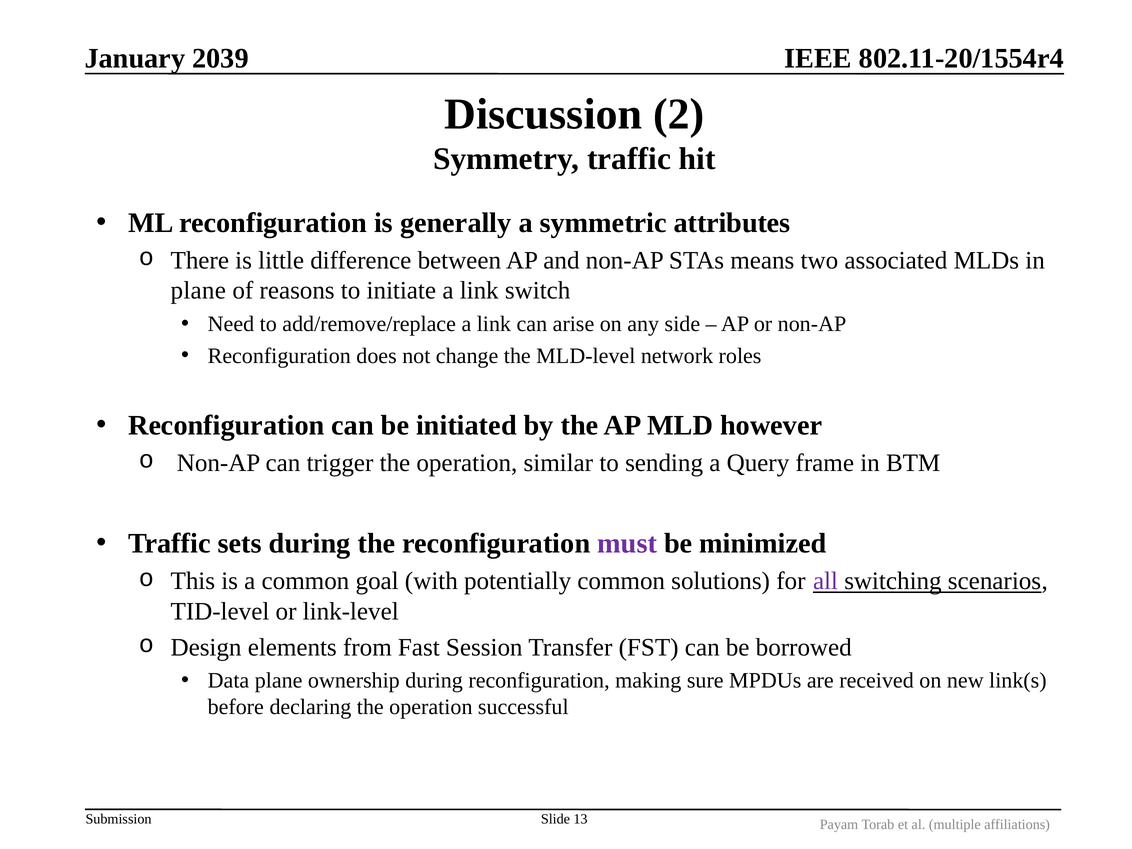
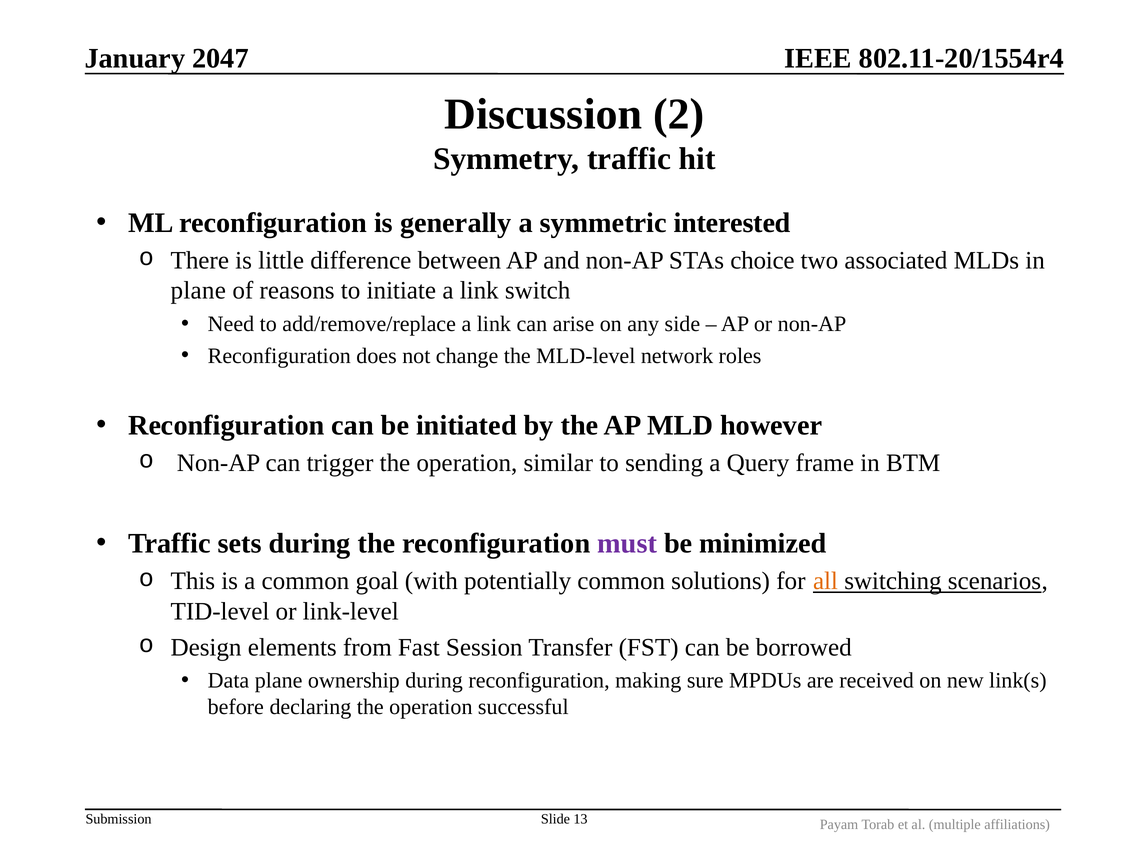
2039: 2039 -> 2047
attributes: attributes -> interested
means: means -> choice
all colour: purple -> orange
